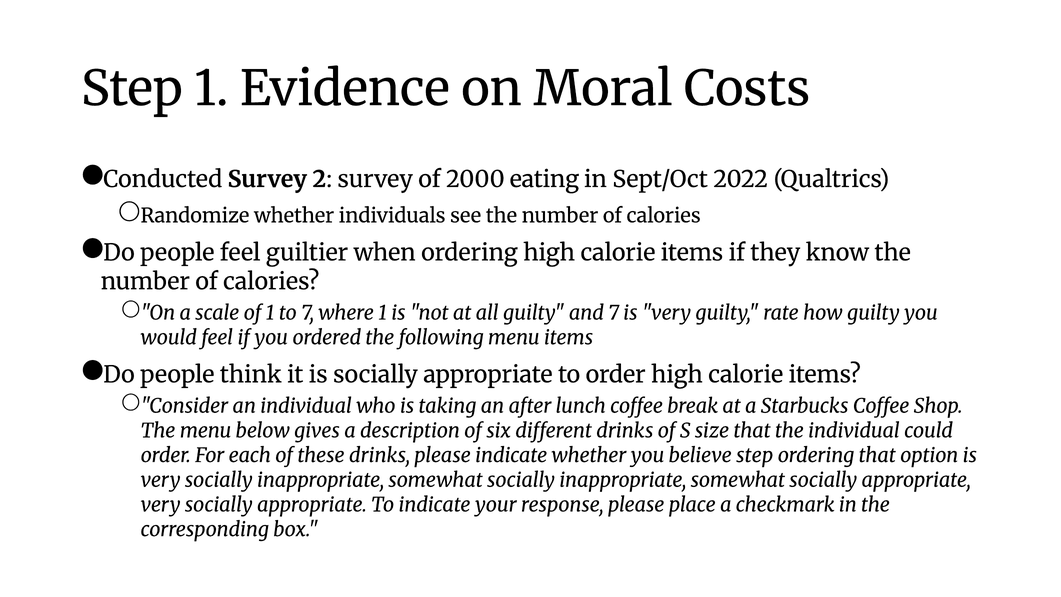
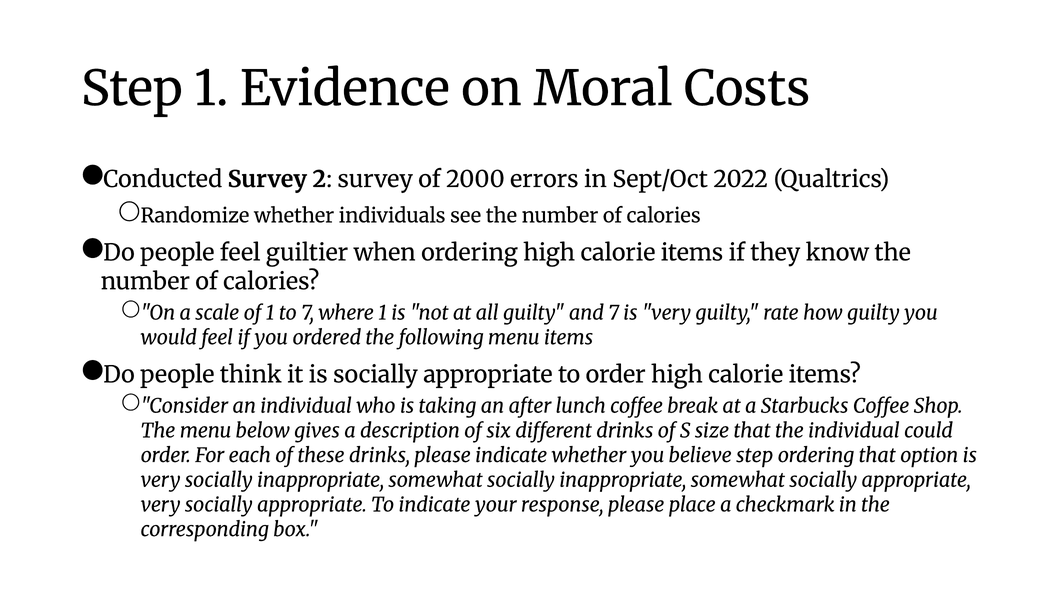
eating: eating -> errors
